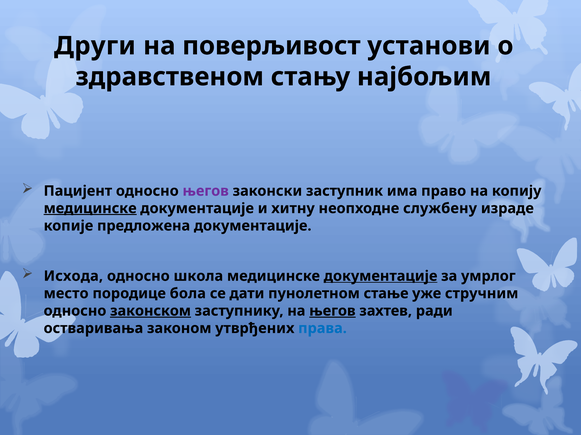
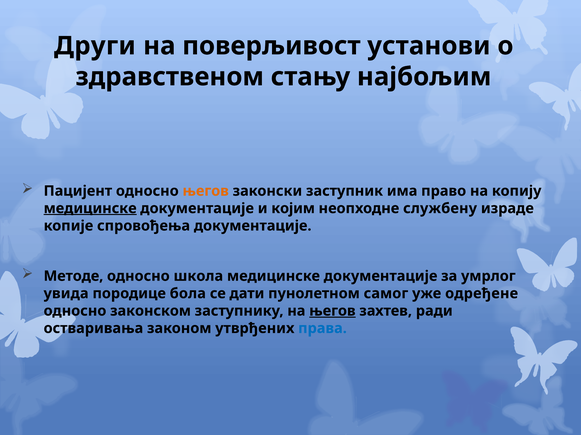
његов at (206, 191) colour: purple -> orange
хитну: хитну -> којим
предложена: предложена -> спровођења
Исхода: Исхода -> Методе
документације at (381, 277) underline: present -> none
место: место -> увида
стање: стање -> самог
стручним: стручним -> одређене
законском underline: present -> none
